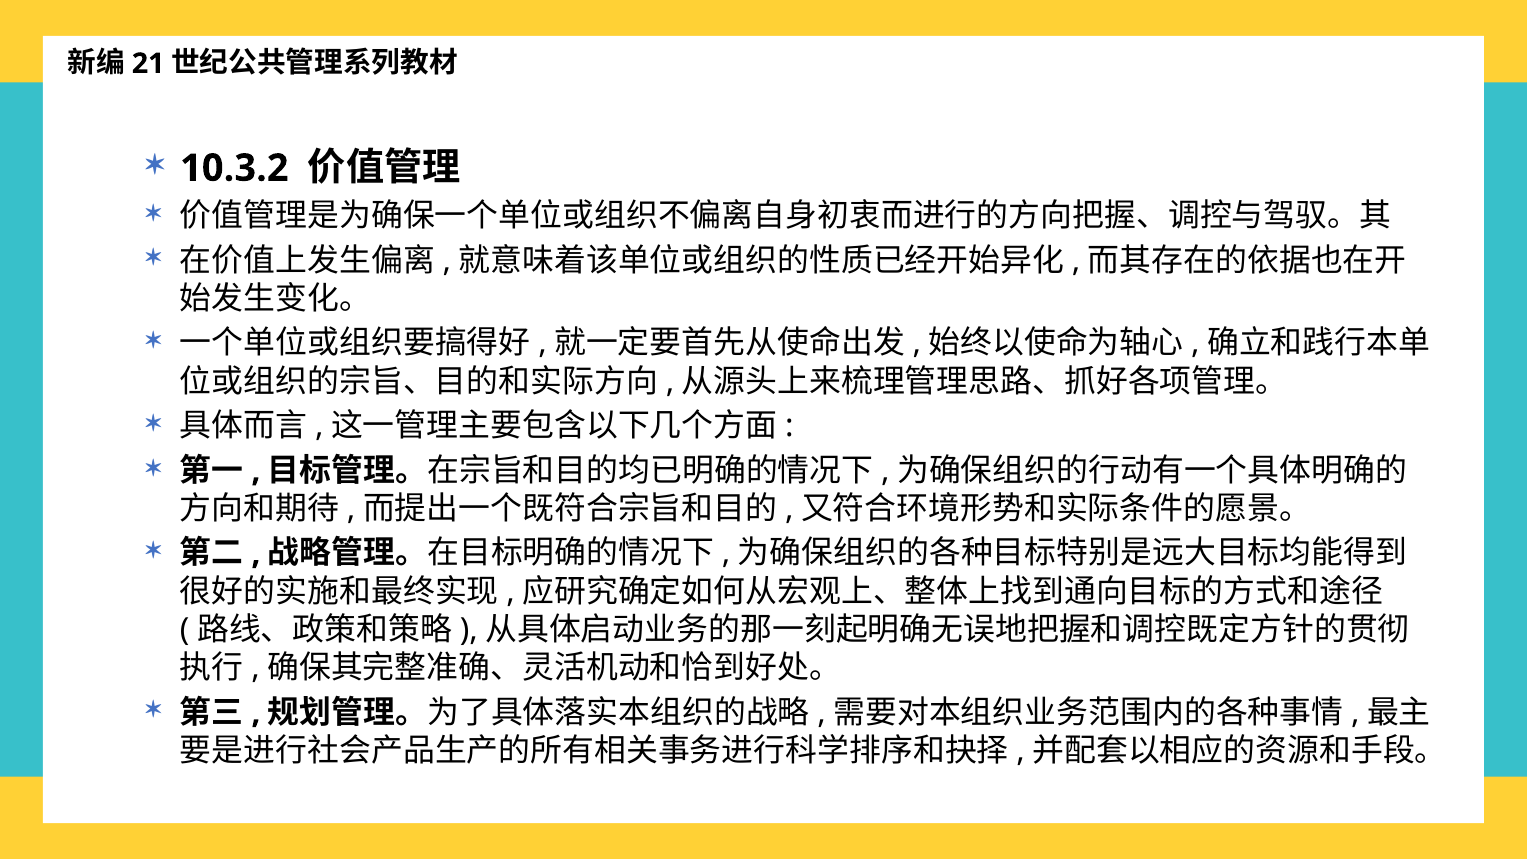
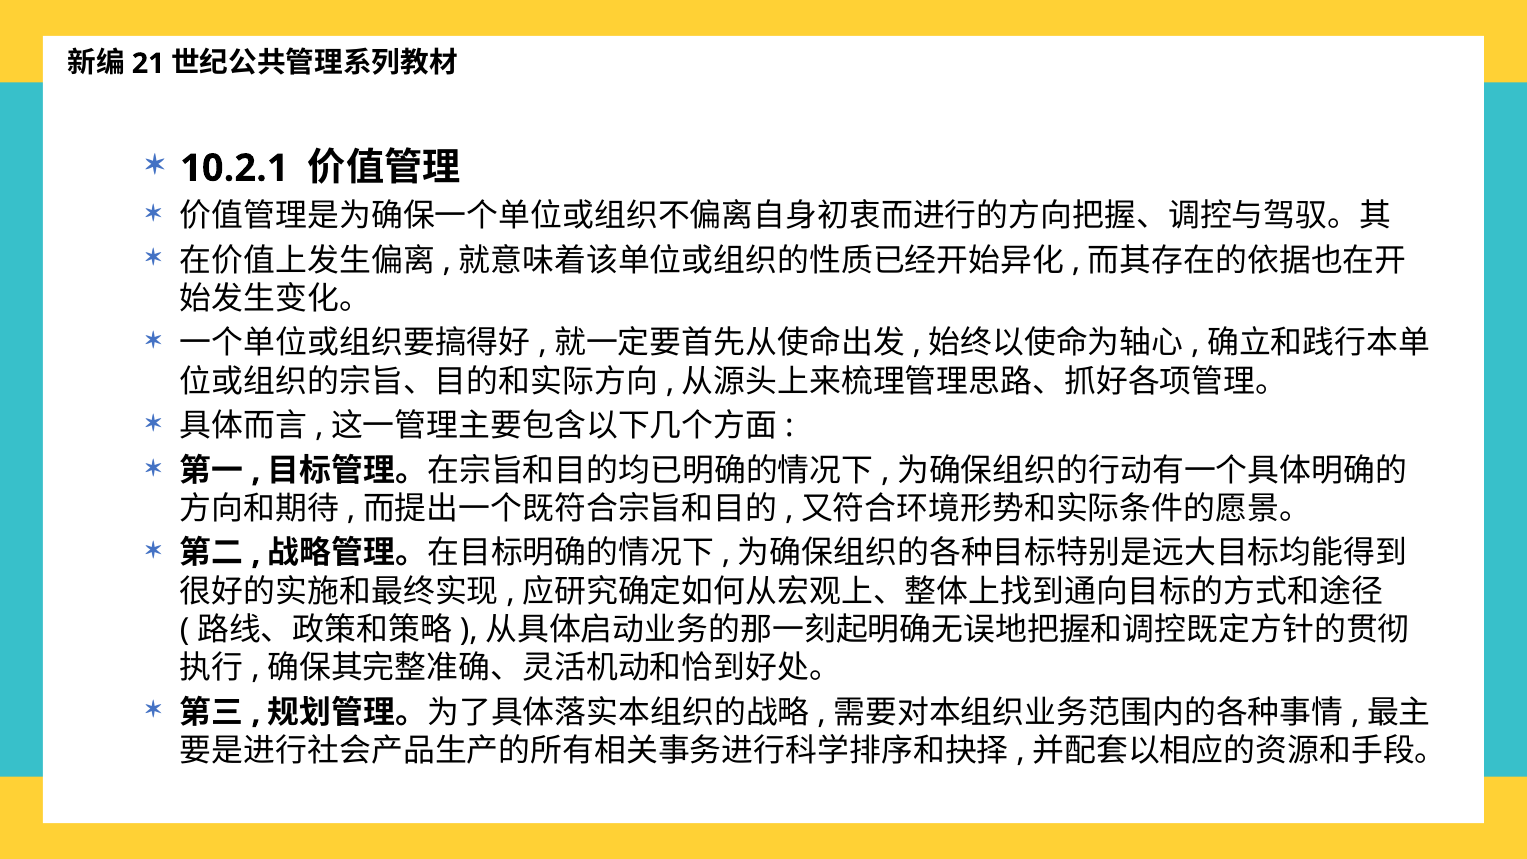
10.3.2: 10.3.2 -> 10.2.1
